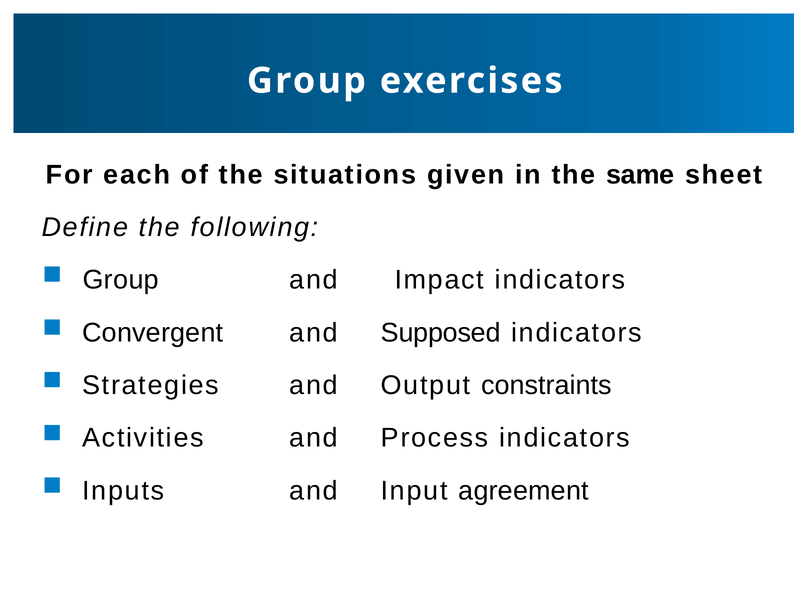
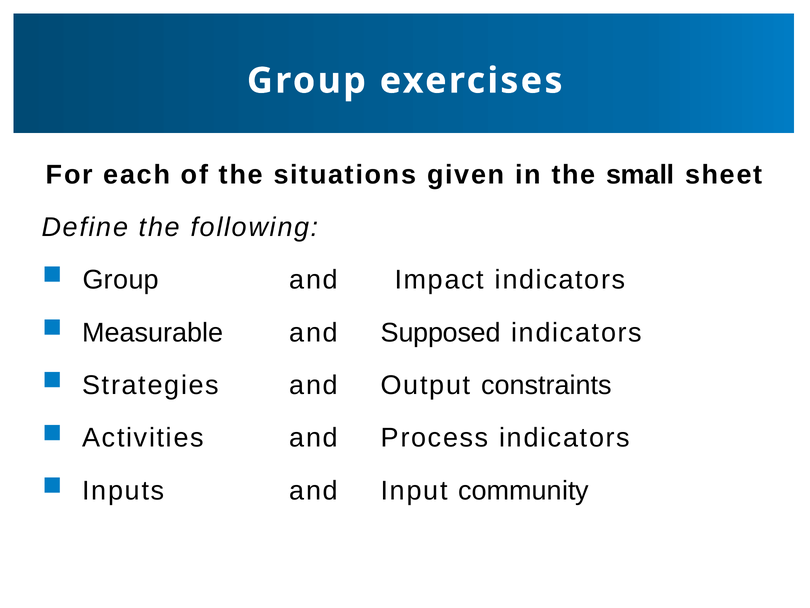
same: same -> small
Convergent: Convergent -> Measurable
agreement: agreement -> community
